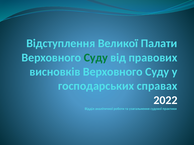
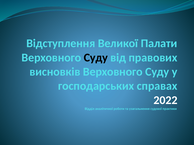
Суду at (96, 58) colour: green -> black
